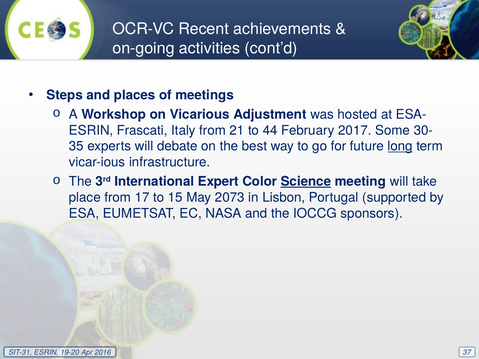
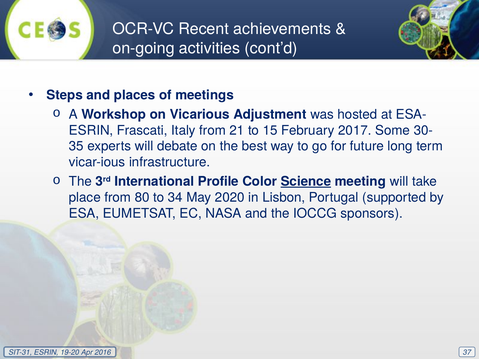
44: 44 -> 15
long underline: present -> none
Expert: Expert -> Profile
17: 17 -> 80
15: 15 -> 34
2073: 2073 -> 2020
